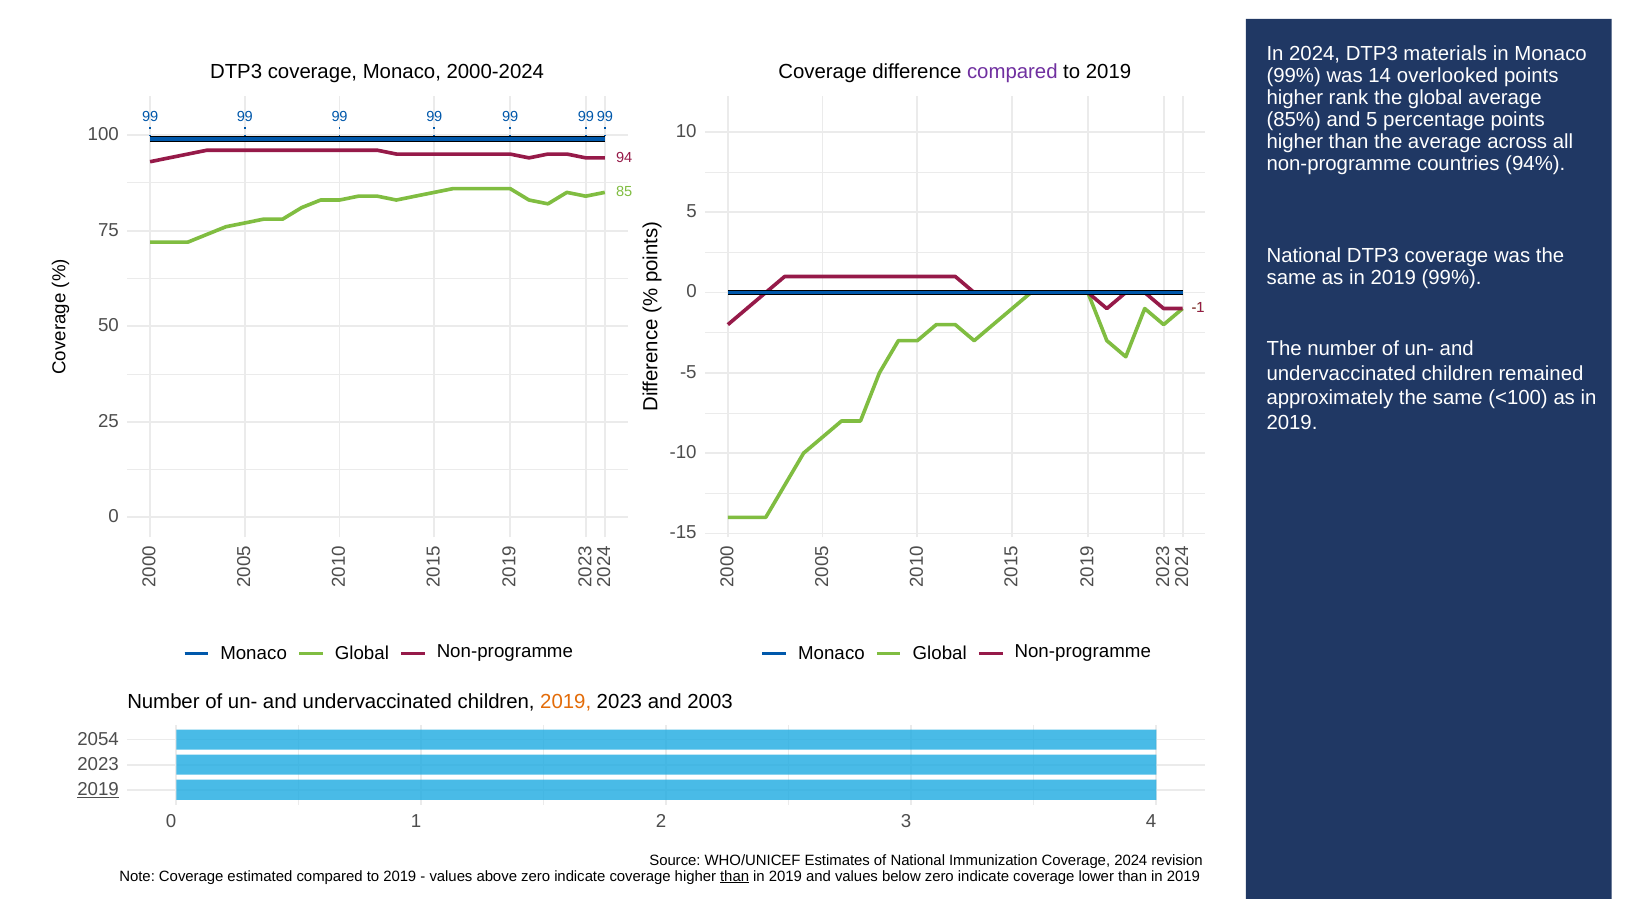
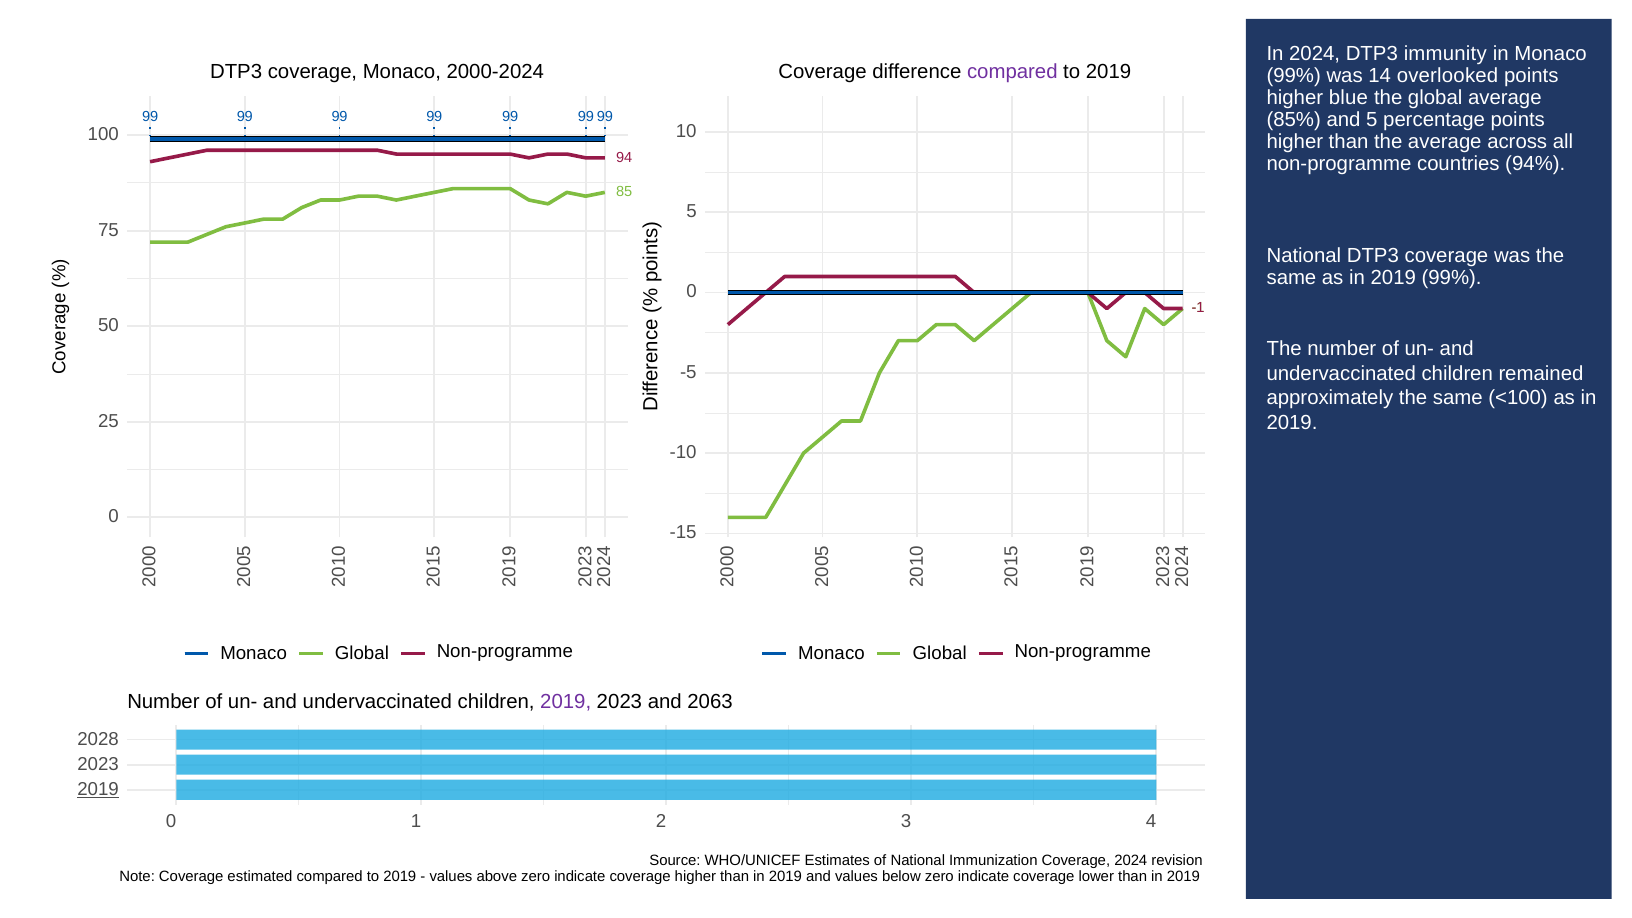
materials: materials -> immunity
rank: rank -> blue
2019 at (566, 701) colour: orange -> purple
2003: 2003 -> 2063
2054: 2054 -> 2028
than at (735, 876) underline: present -> none
